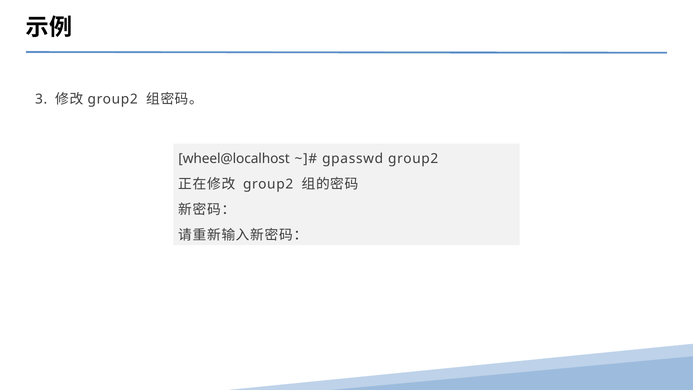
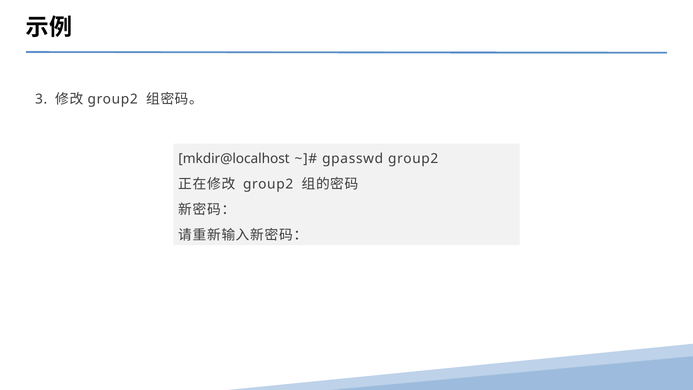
wheel@localhost: wheel@localhost -> mkdir@localhost
